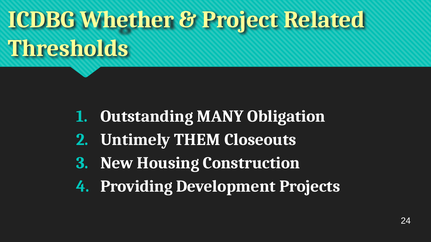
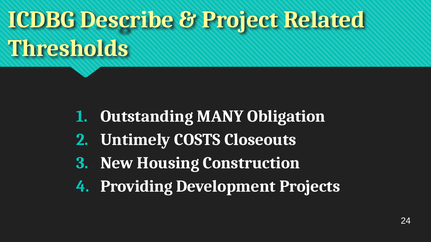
Whether: Whether -> Describe
THEM: THEM -> COSTS
